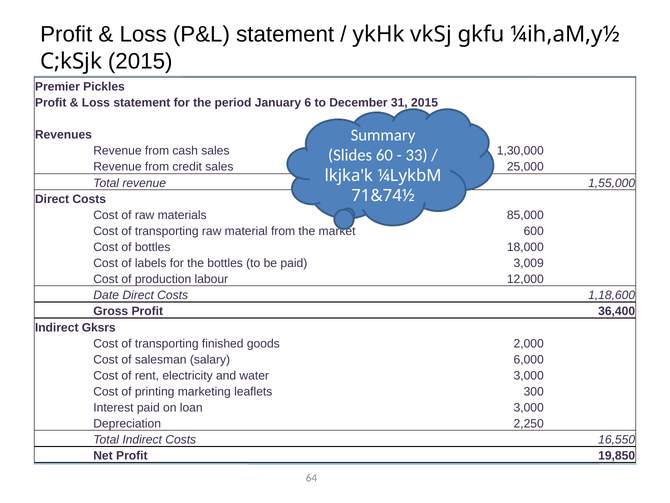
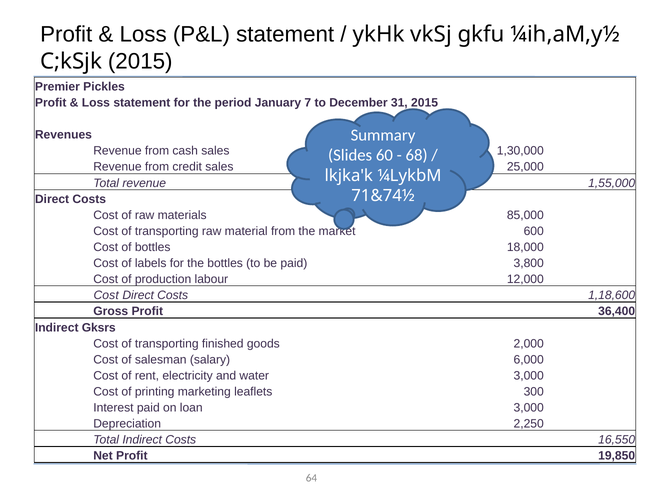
6: 6 -> 7
33: 33 -> 68
3,009: 3,009 -> 3,800
Date at (106, 295): Date -> Cost
